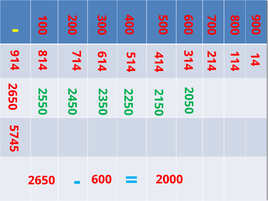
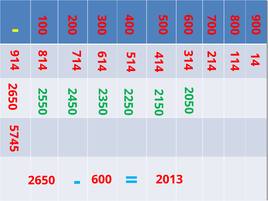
2000: 2000 -> 2013
